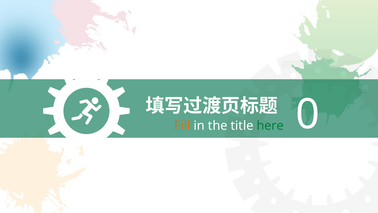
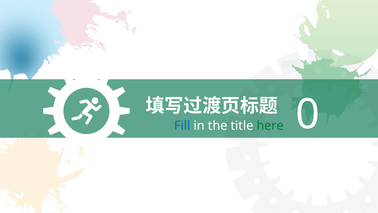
Fill colour: orange -> blue
